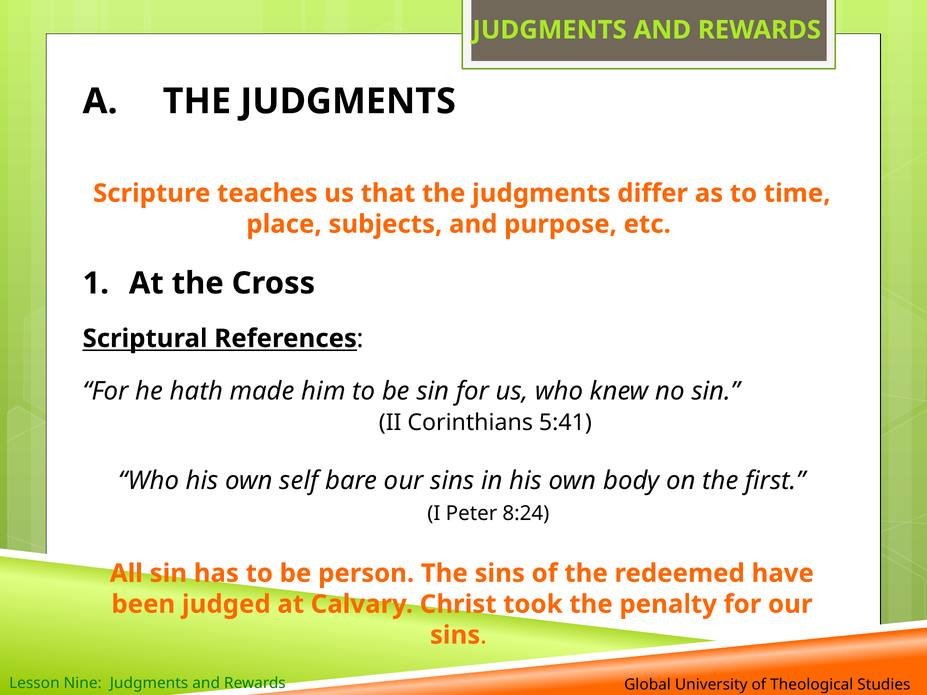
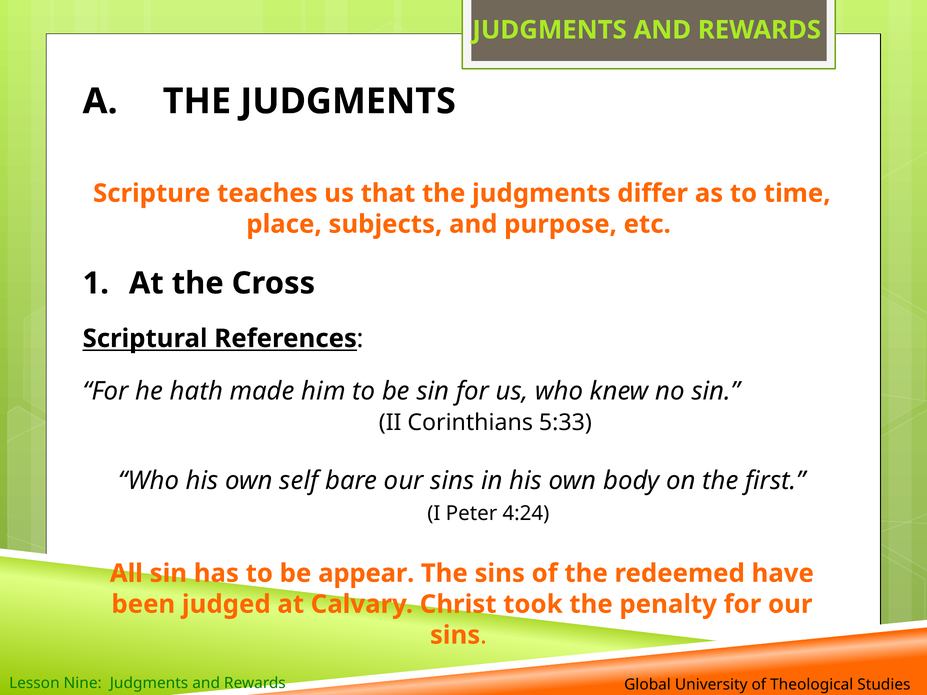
5:41: 5:41 -> 5:33
8:24: 8:24 -> 4:24
person: person -> appear
